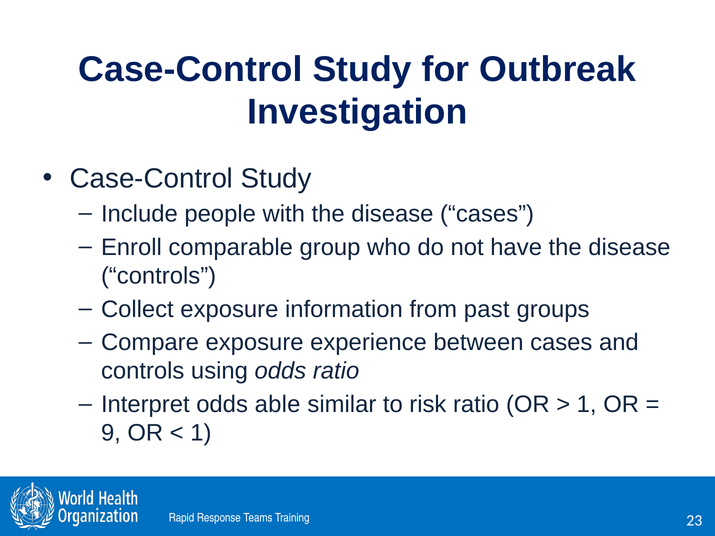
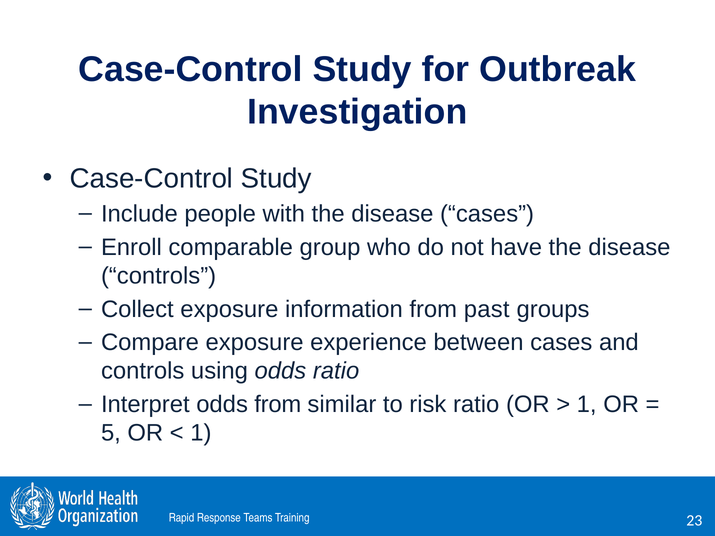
odds able: able -> from
9: 9 -> 5
